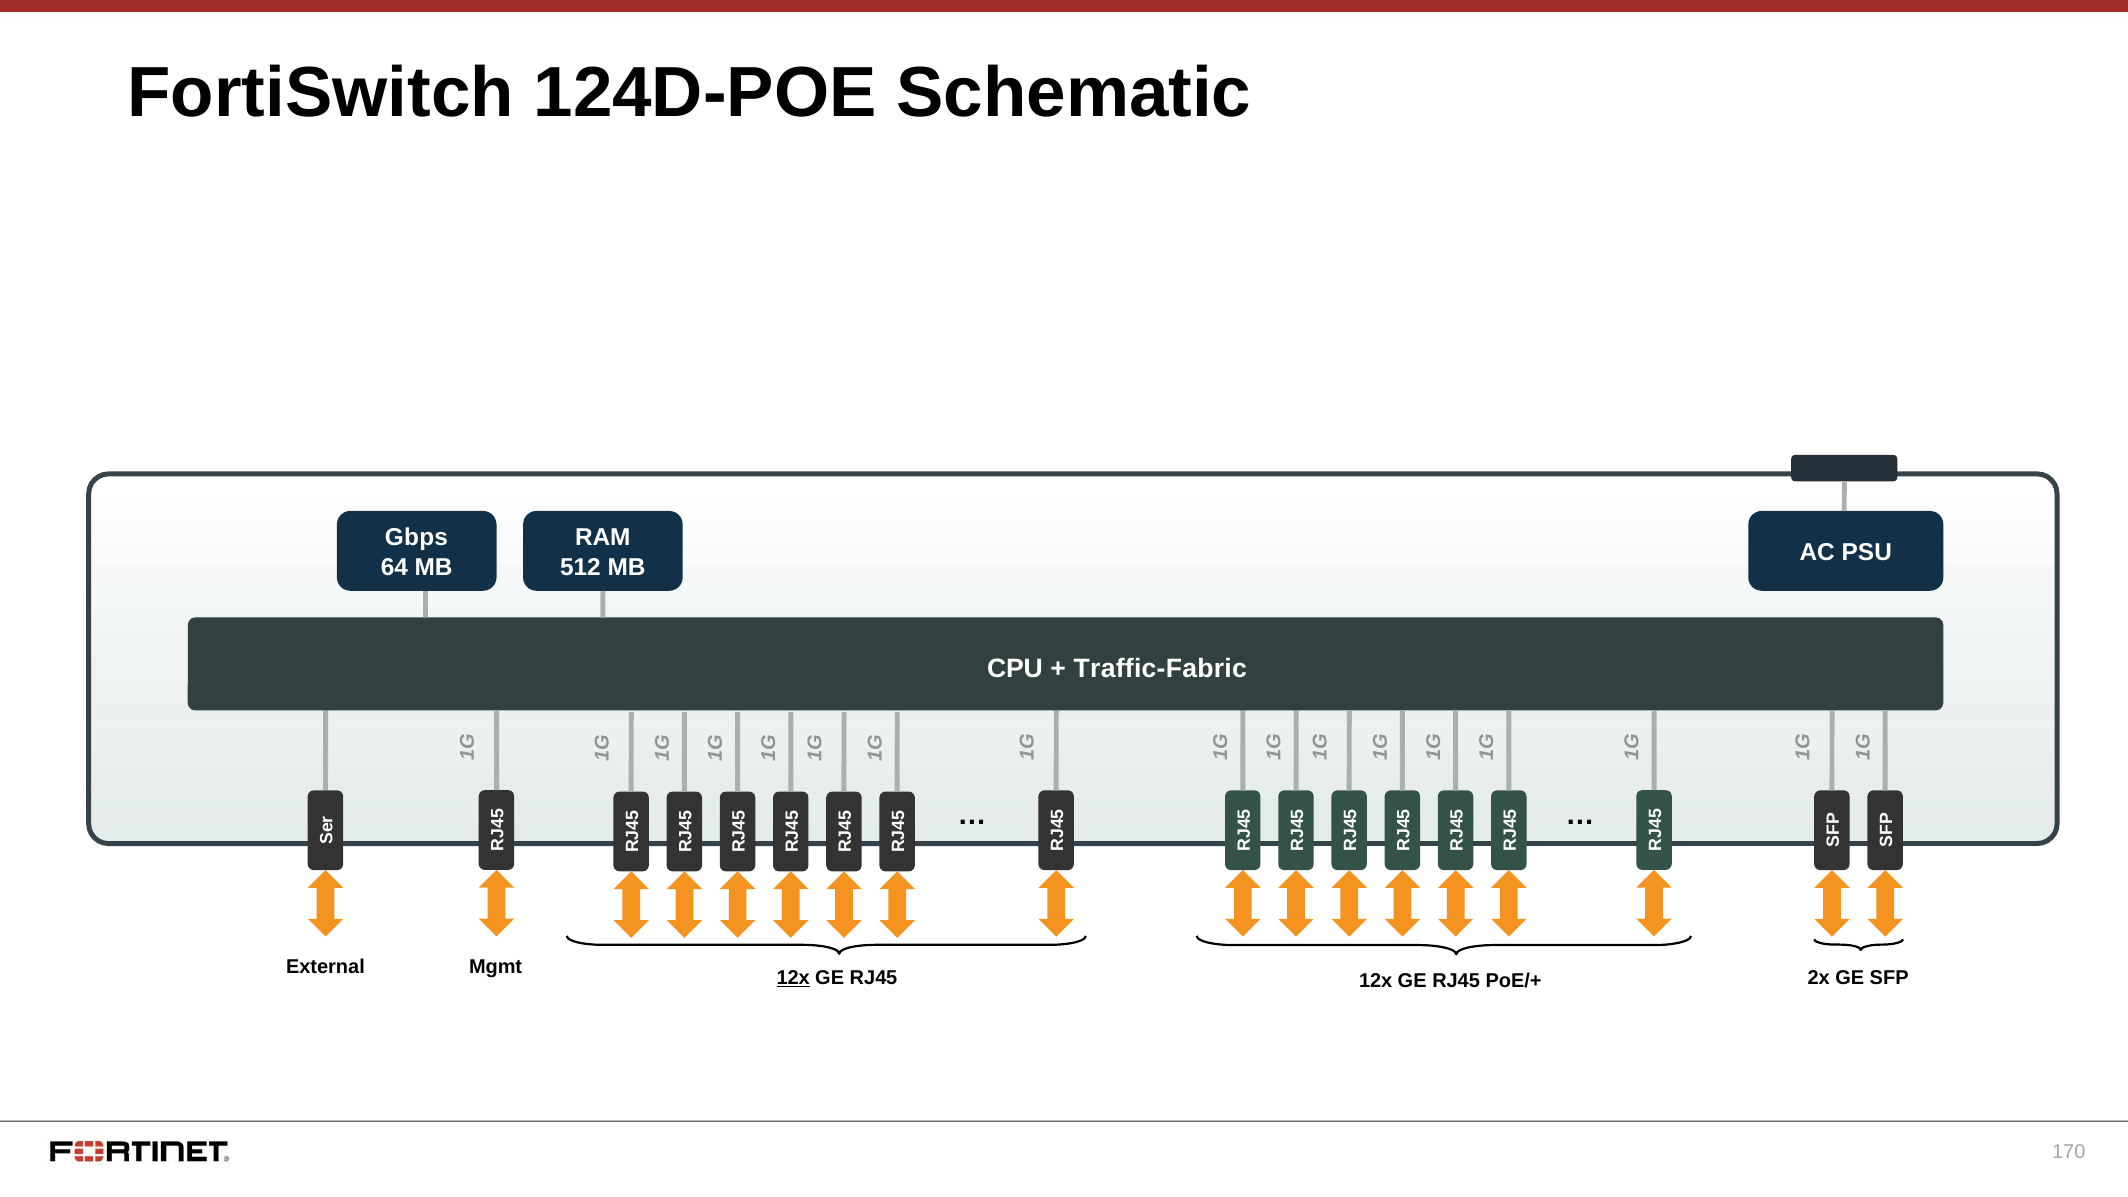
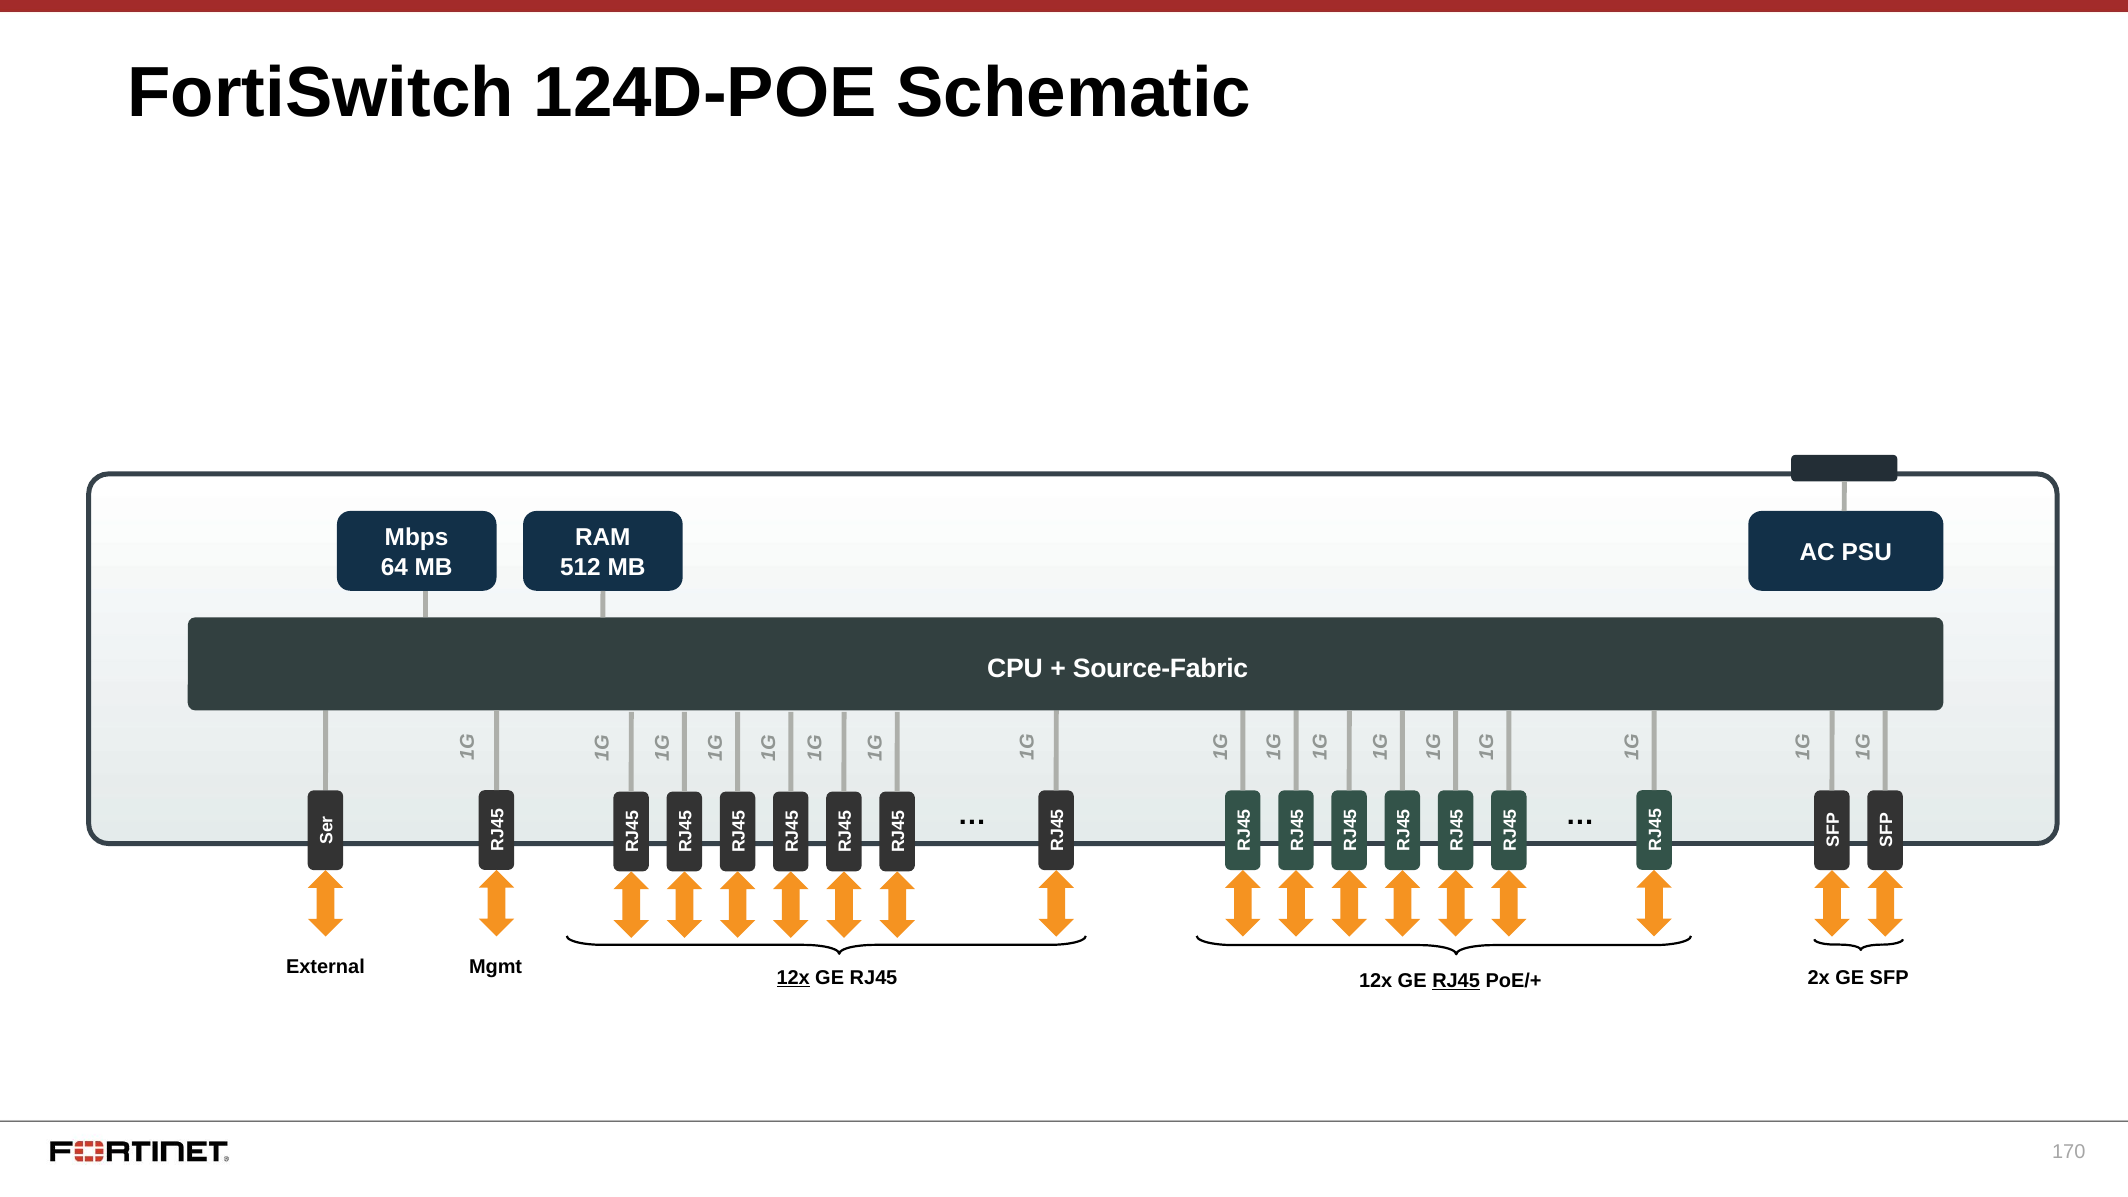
Gbps: Gbps -> Mbps
Traffic-Fabric: Traffic-Fabric -> Source-Fabric
RJ45 at (1456, 981) underline: none -> present
